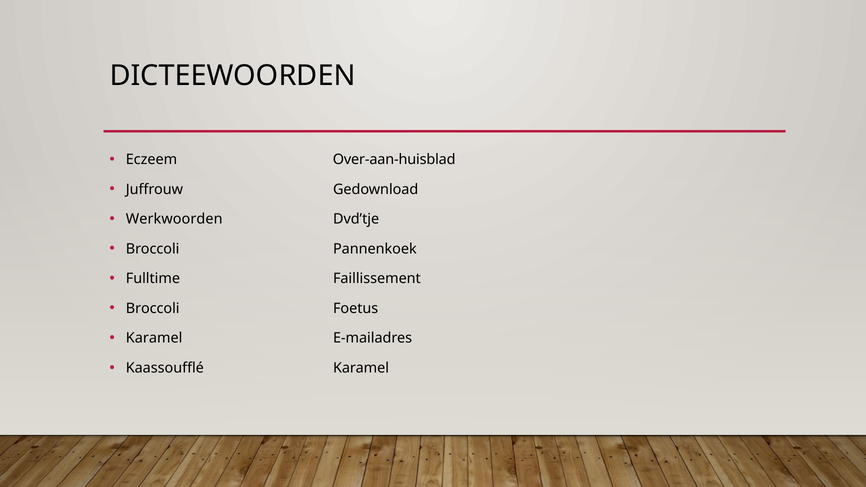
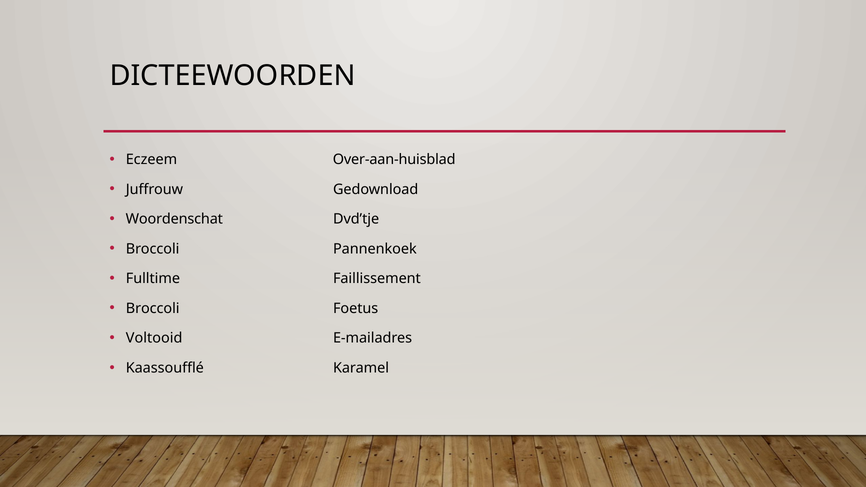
Werkwoorden: Werkwoorden -> Woordenschat
Karamel at (154, 338): Karamel -> Voltooid
